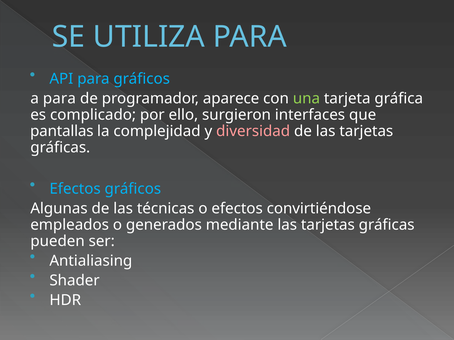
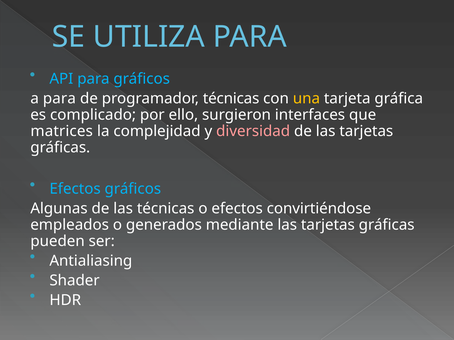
programador aparece: aparece -> técnicas
una colour: light green -> yellow
pantallas: pantallas -> matrices
